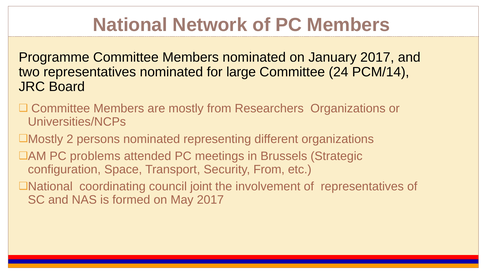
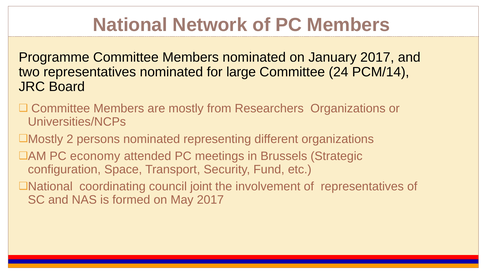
problems: problems -> economy
Security From: From -> Fund
